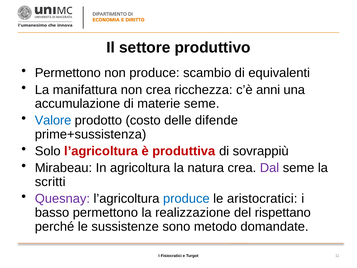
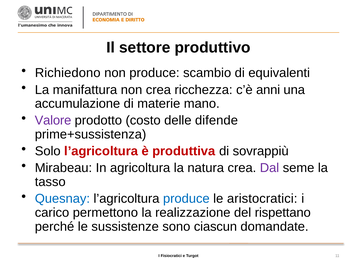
Permettono at (68, 73): Permettono -> Richiedono
materie seme: seme -> mano
Valore colour: blue -> purple
scritti: scritti -> tasso
Quesnay colour: purple -> blue
basso: basso -> carico
metodo: metodo -> ciascun
